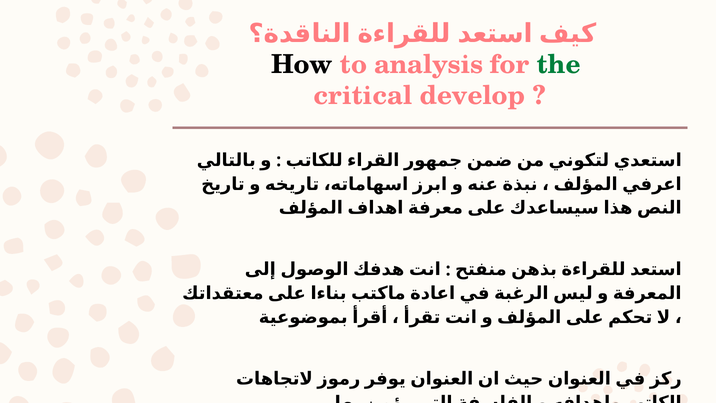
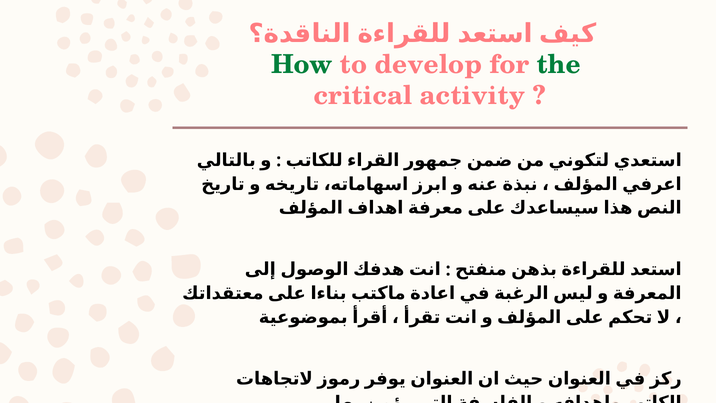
How colour: black -> green
analysis: analysis -> develop
develop: develop -> activity
